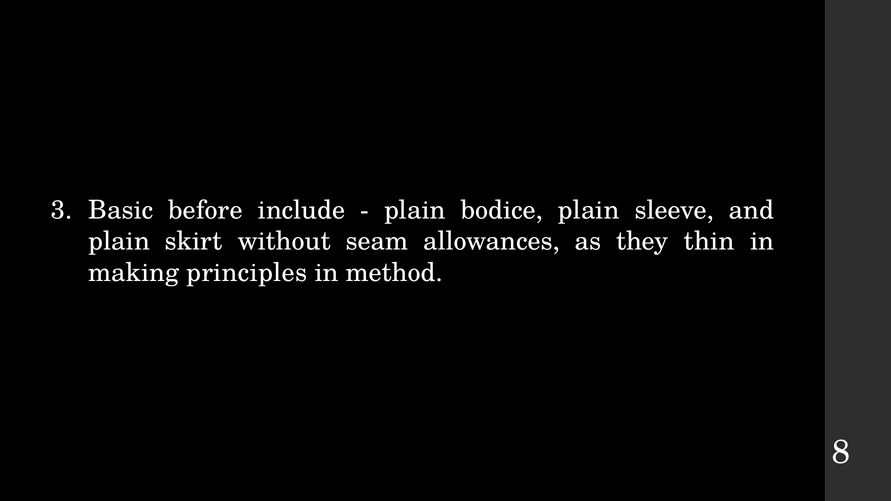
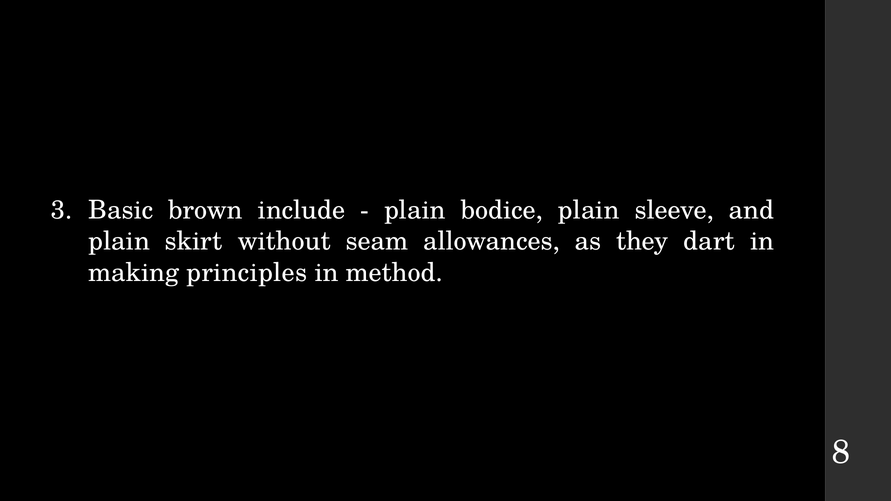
before: before -> brown
thin: thin -> dart
